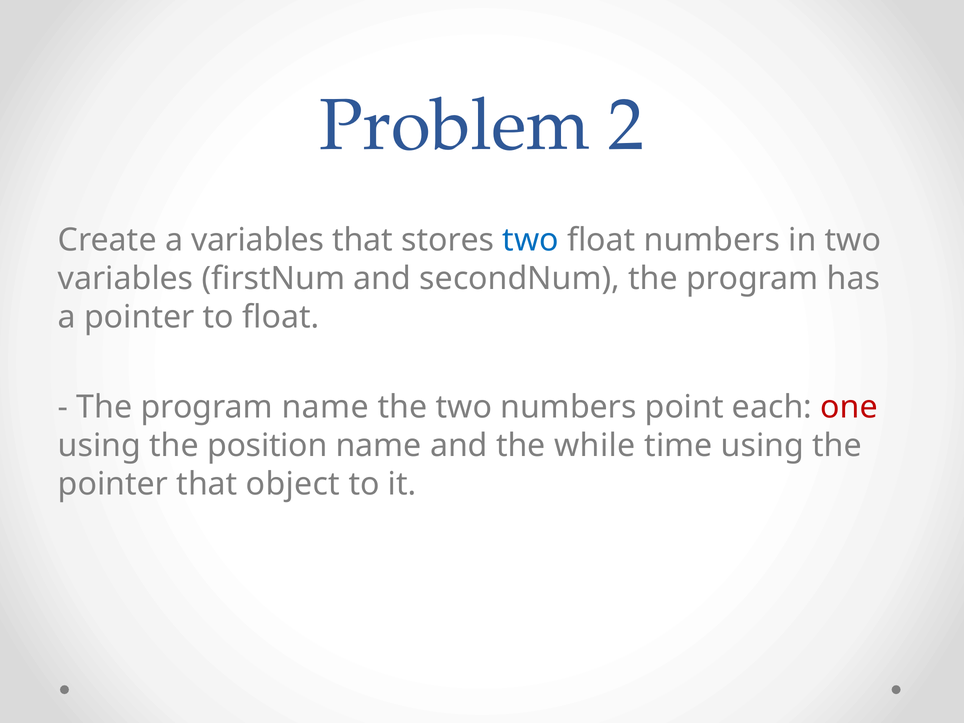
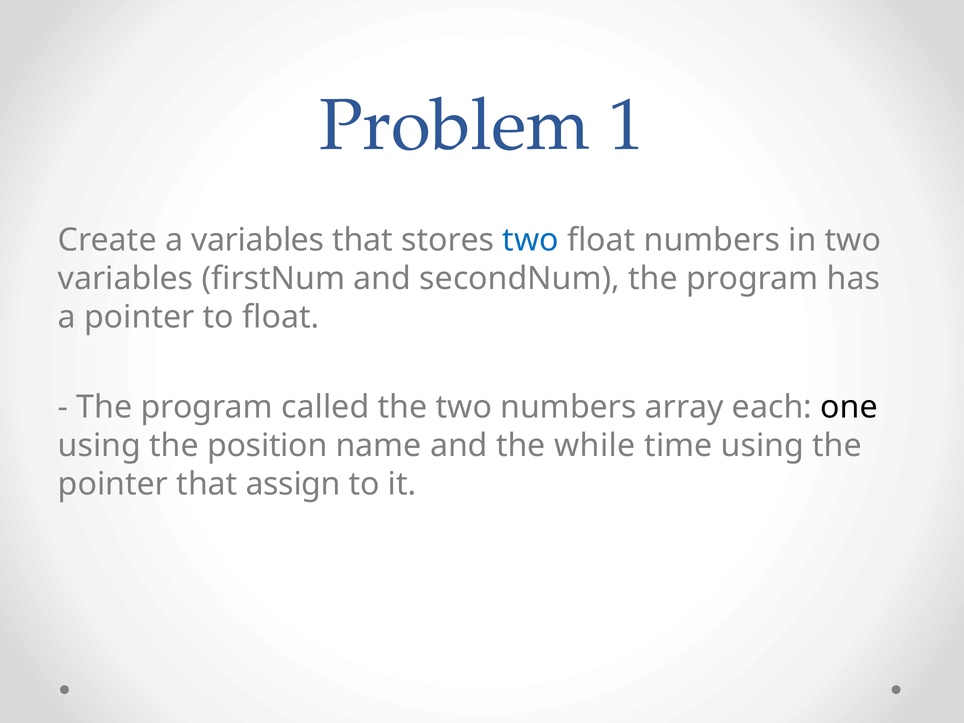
2: 2 -> 1
program name: name -> called
point: point -> array
one colour: red -> black
object: object -> assign
